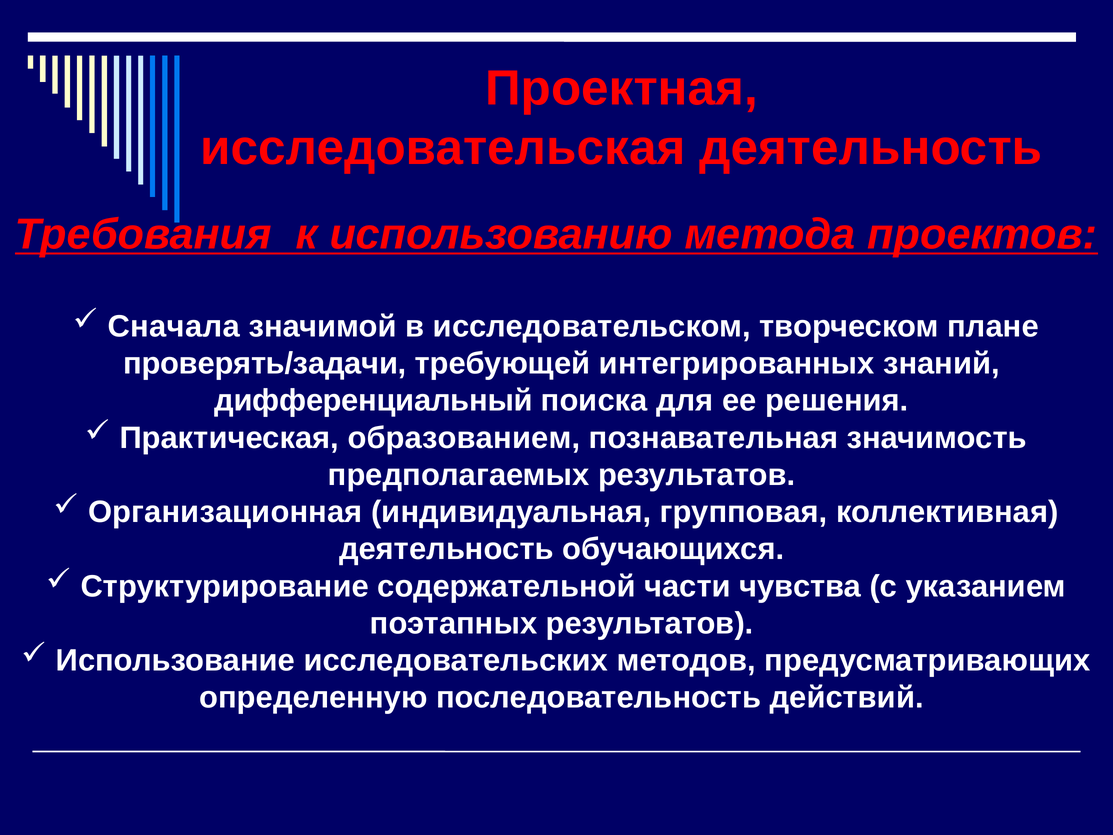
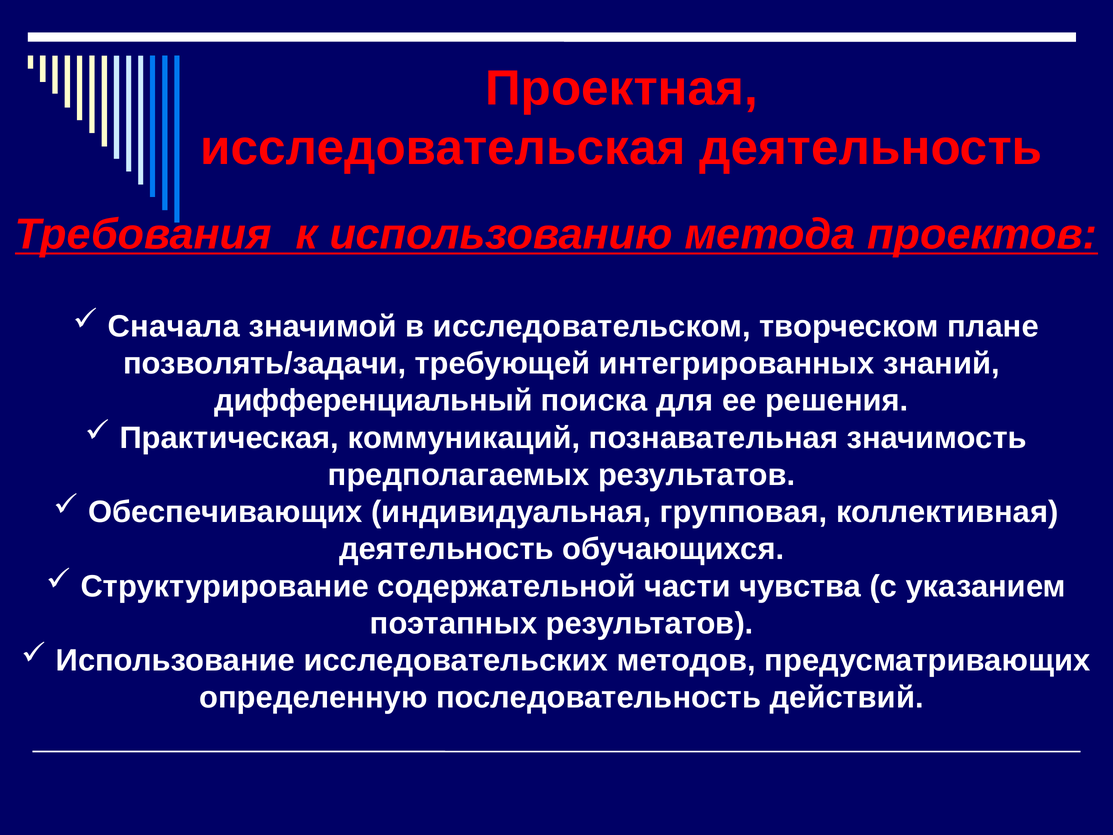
проверять/задачи: проверять/задачи -> позволять/задачи
образованием: образованием -> коммуникаций
Организационная: Организационная -> Обеспечивающих
